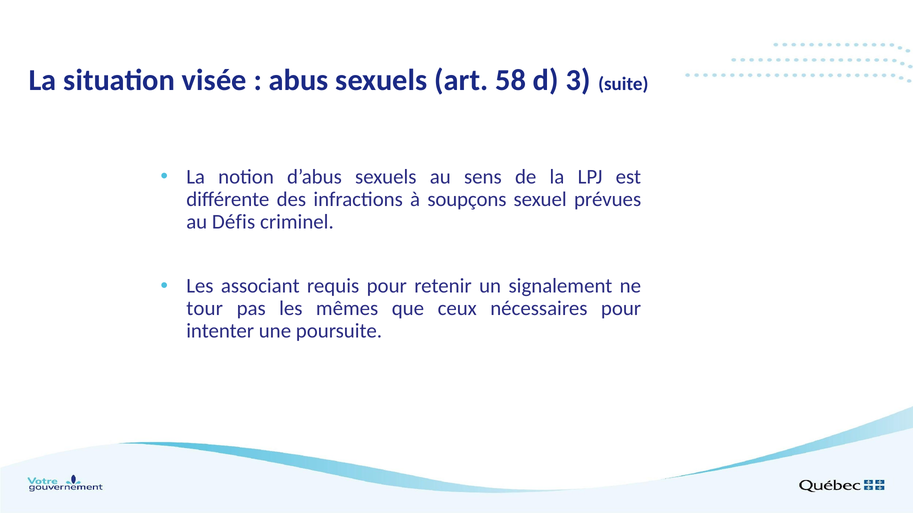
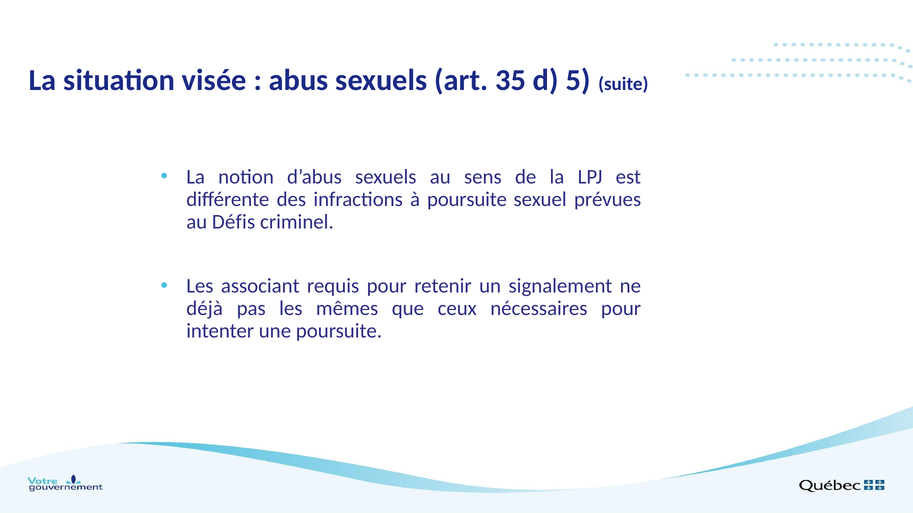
58: 58 -> 35
3: 3 -> 5
à soupçons: soupçons -> poursuite
tour: tour -> déjà
